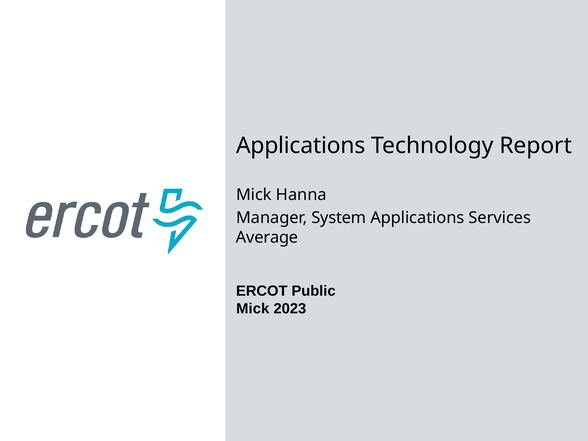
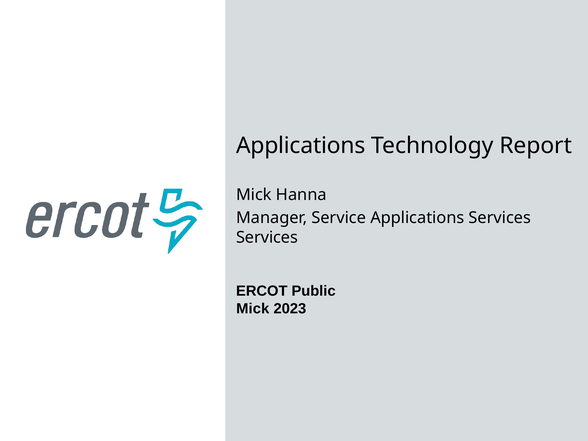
System: System -> Service
Average at (267, 237): Average -> Services
